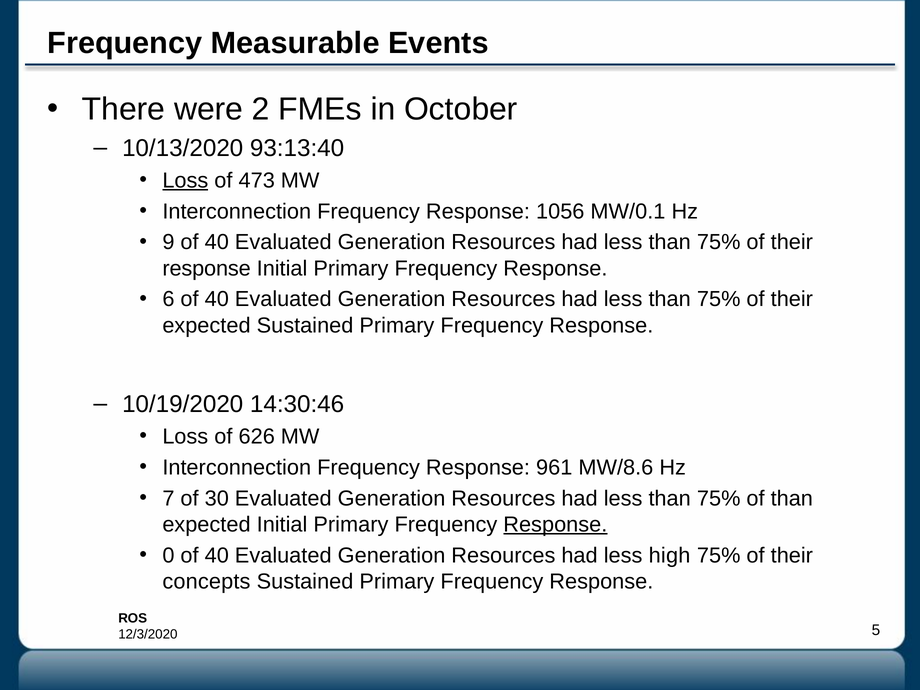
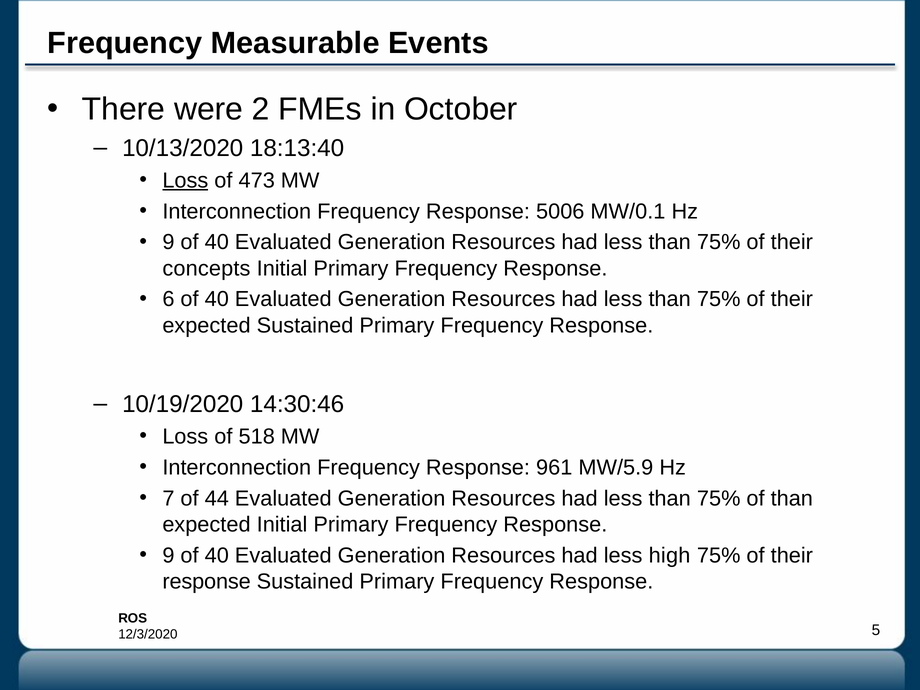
93:13:40: 93:13:40 -> 18:13:40
1056: 1056 -> 5006
response at (207, 268): response -> concepts
626: 626 -> 518
MW/8.6: MW/8.6 -> MW/5.9
30: 30 -> 44
Response at (555, 525) underline: present -> none
0 at (168, 555): 0 -> 9
concepts at (206, 582): concepts -> response
